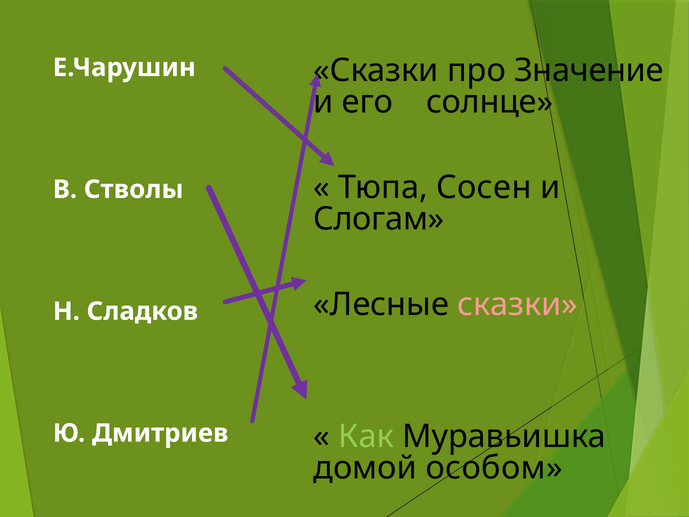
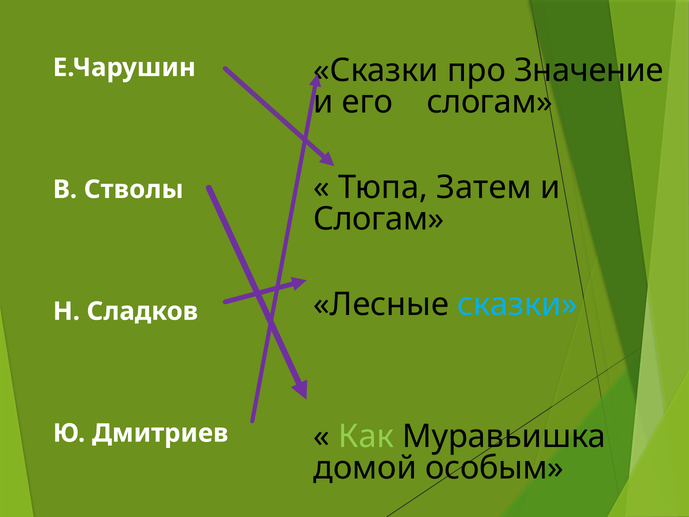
его солнце: солнце -> слогам
Сосен: Сосен -> Затем
сказки at (518, 304) colour: pink -> light blue
особом: особом -> особым
